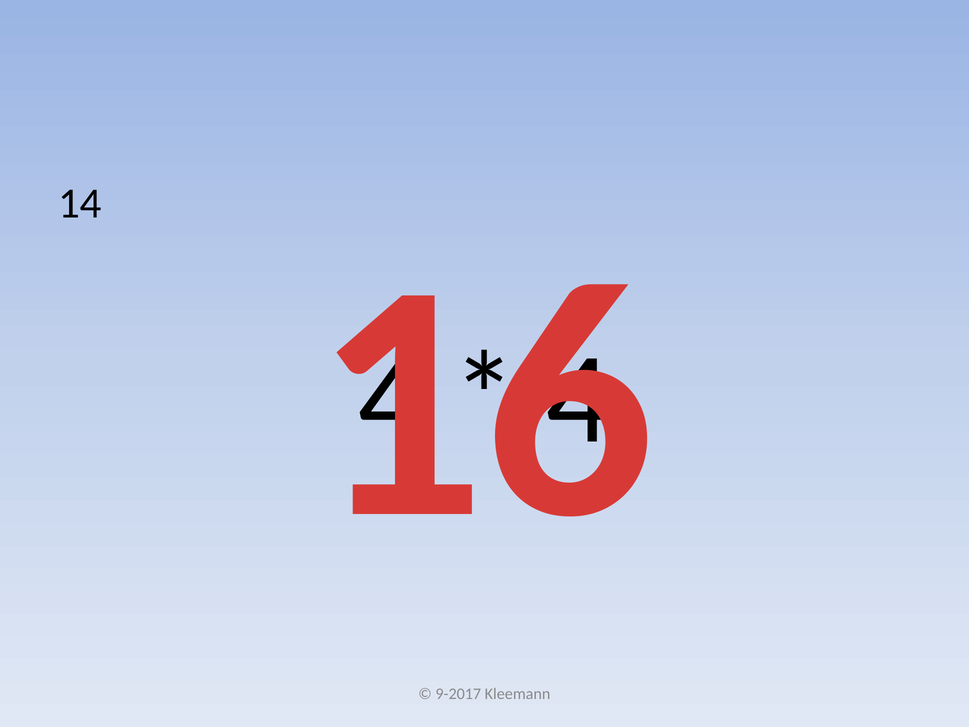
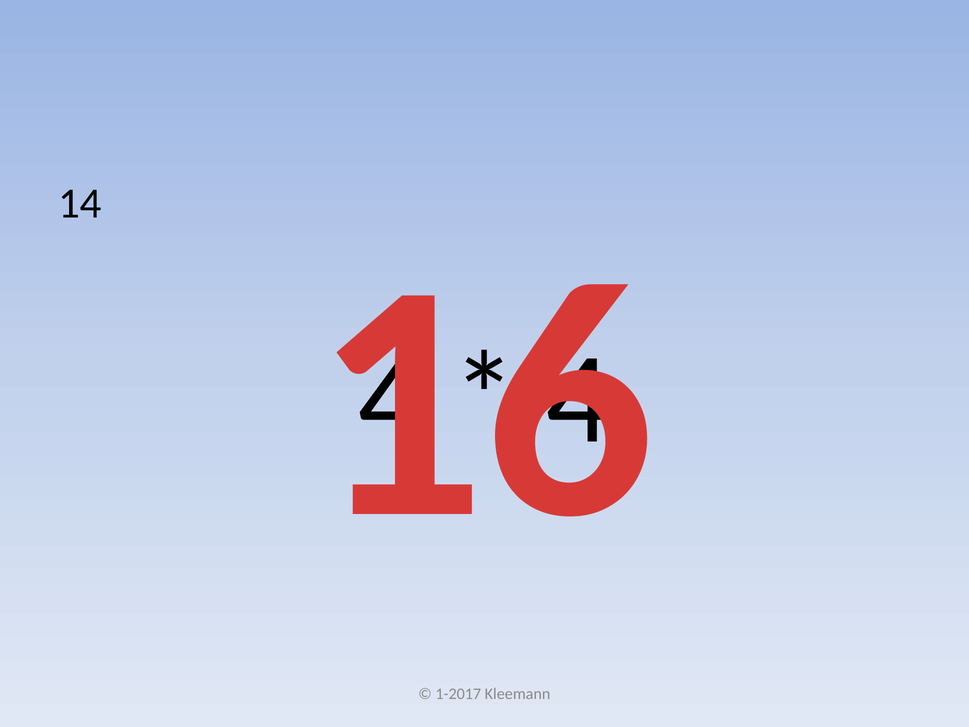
9-2017: 9-2017 -> 1-2017
